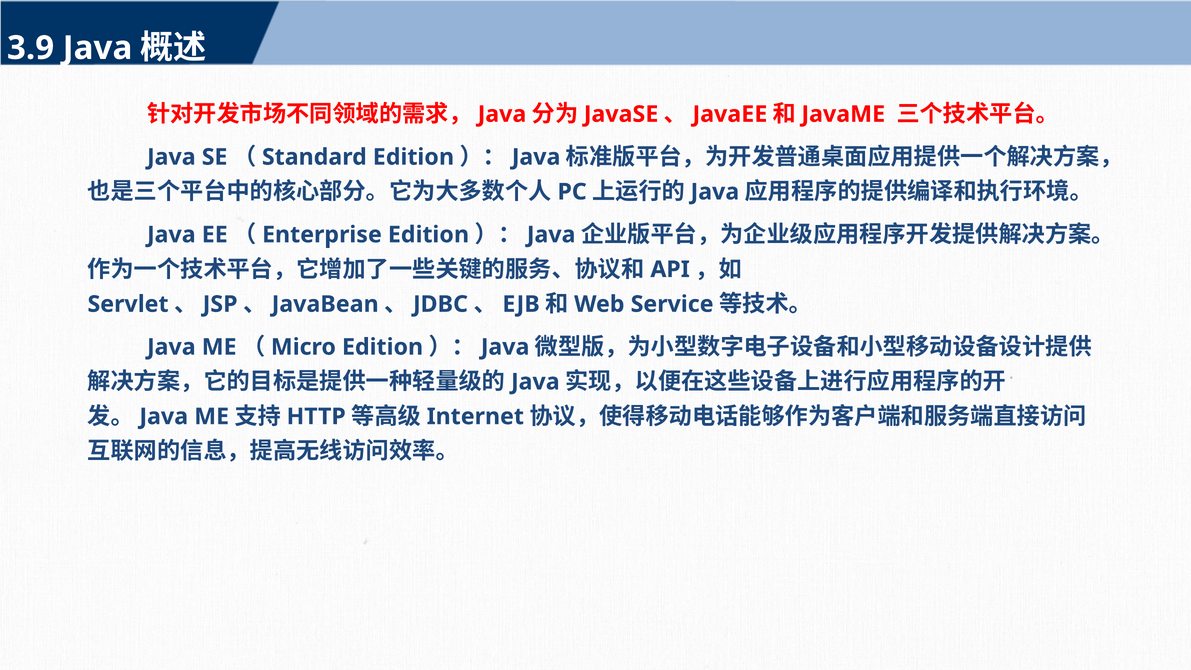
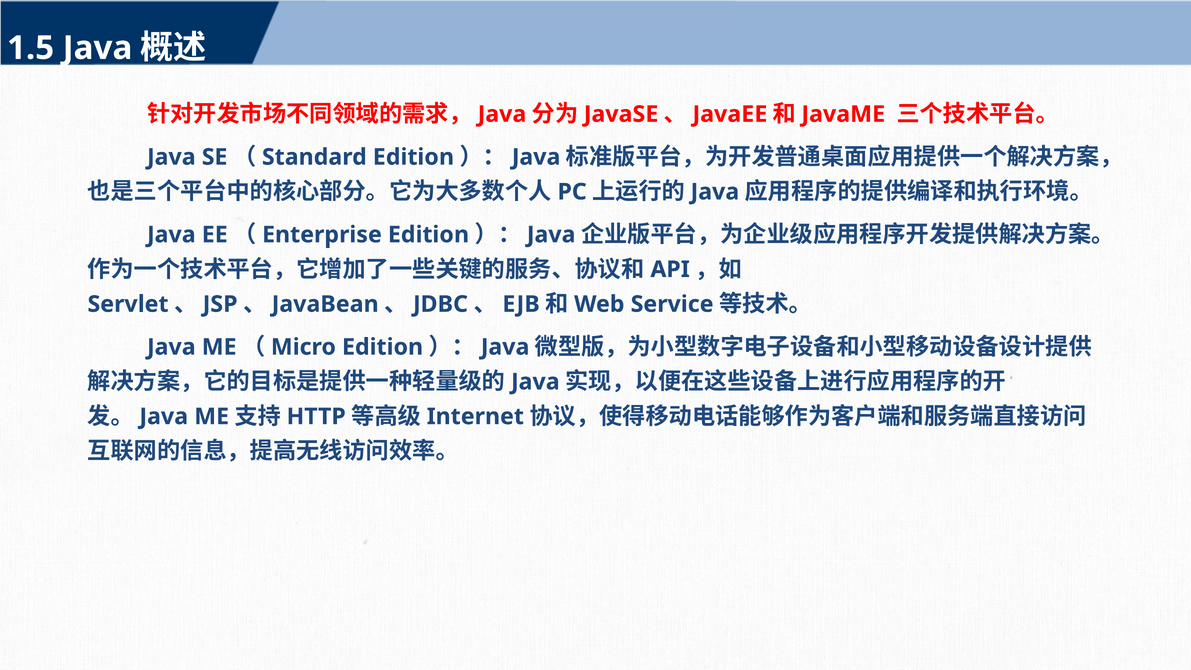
3.9: 3.9 -> 1.5
